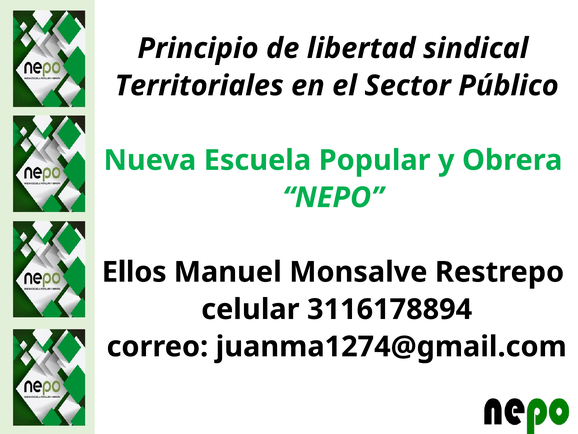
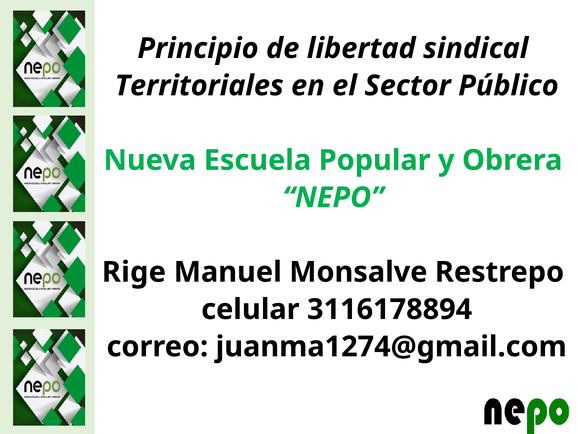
Ellos: Ellos -> Rige
